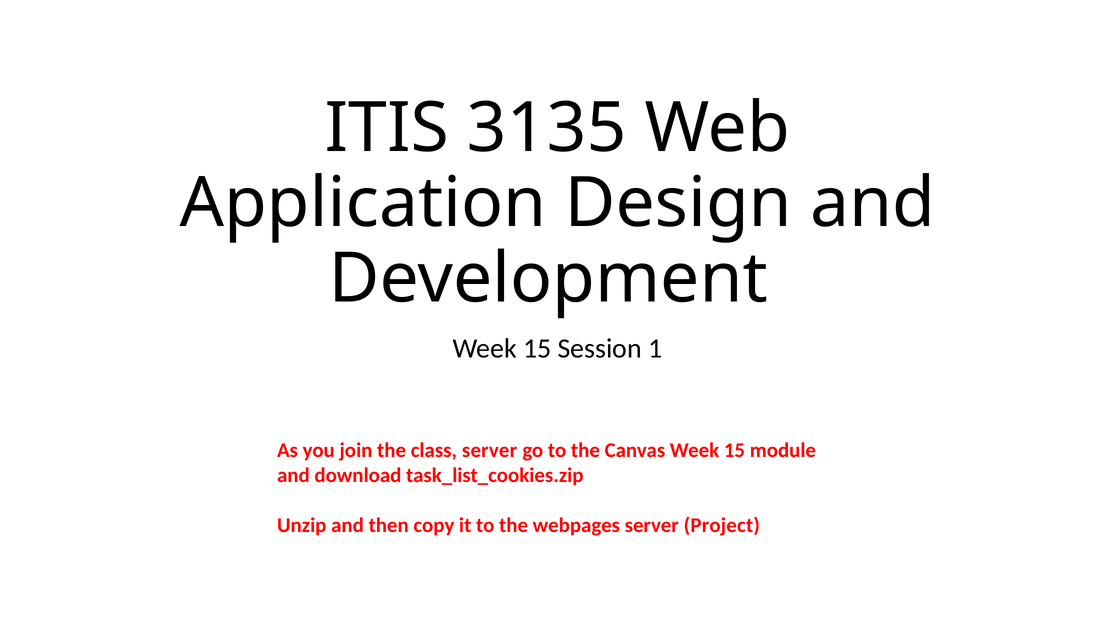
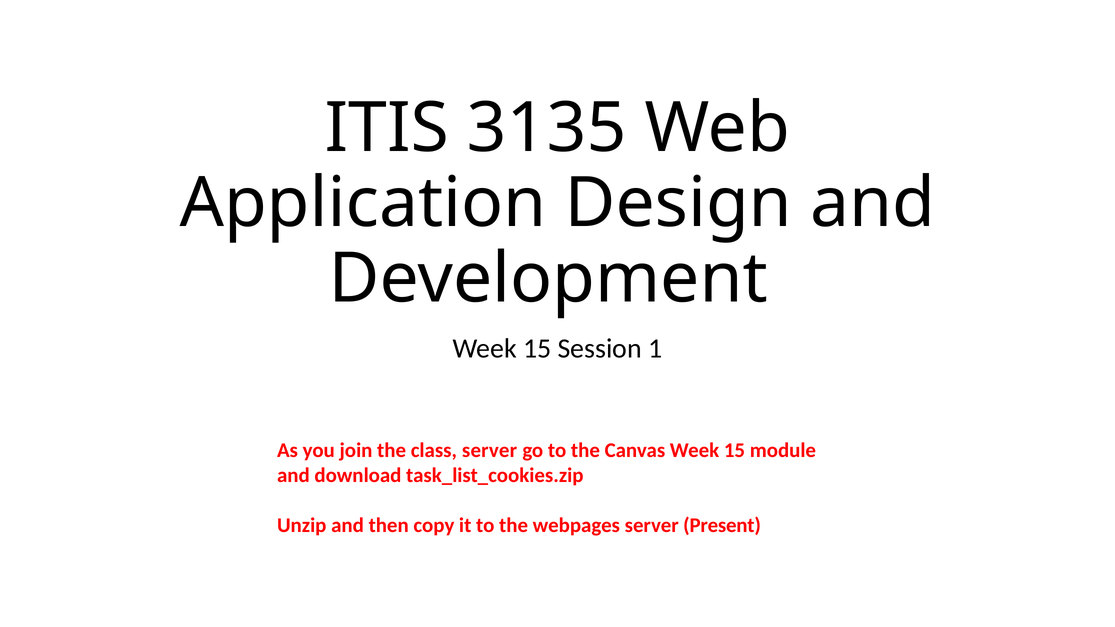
Project: Project -> Present
